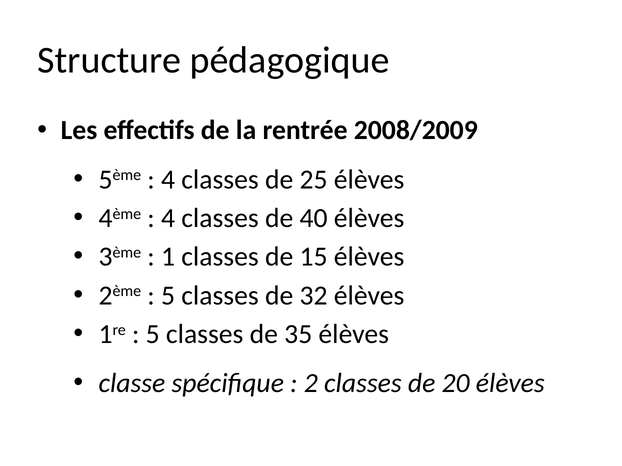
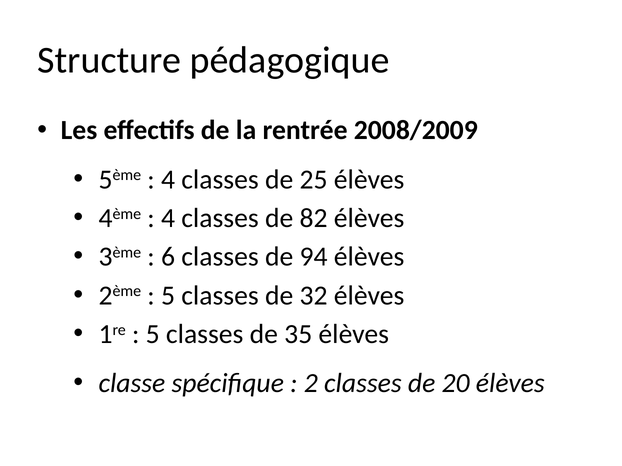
40: 40 -> 82
1: 1 -> 6
15: 15 -> 94
